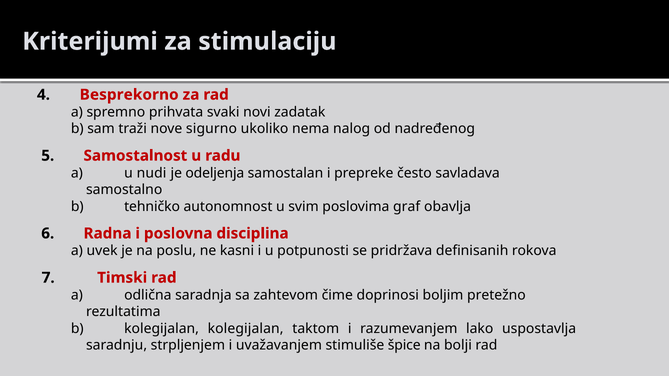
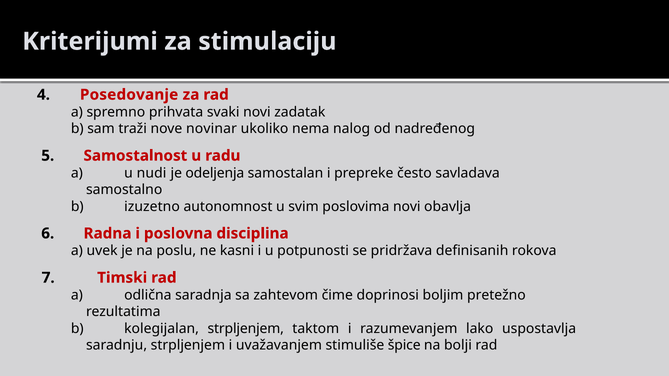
Besprekorno: Besprekorno -> Posedovanje
sigurno: sigurno -> novinar
tehničko: tehničko -> izuzetno
poslovima graf: graf -> novi
kolegijalan kolegijalan: kolegijalan -> strpljenjem
